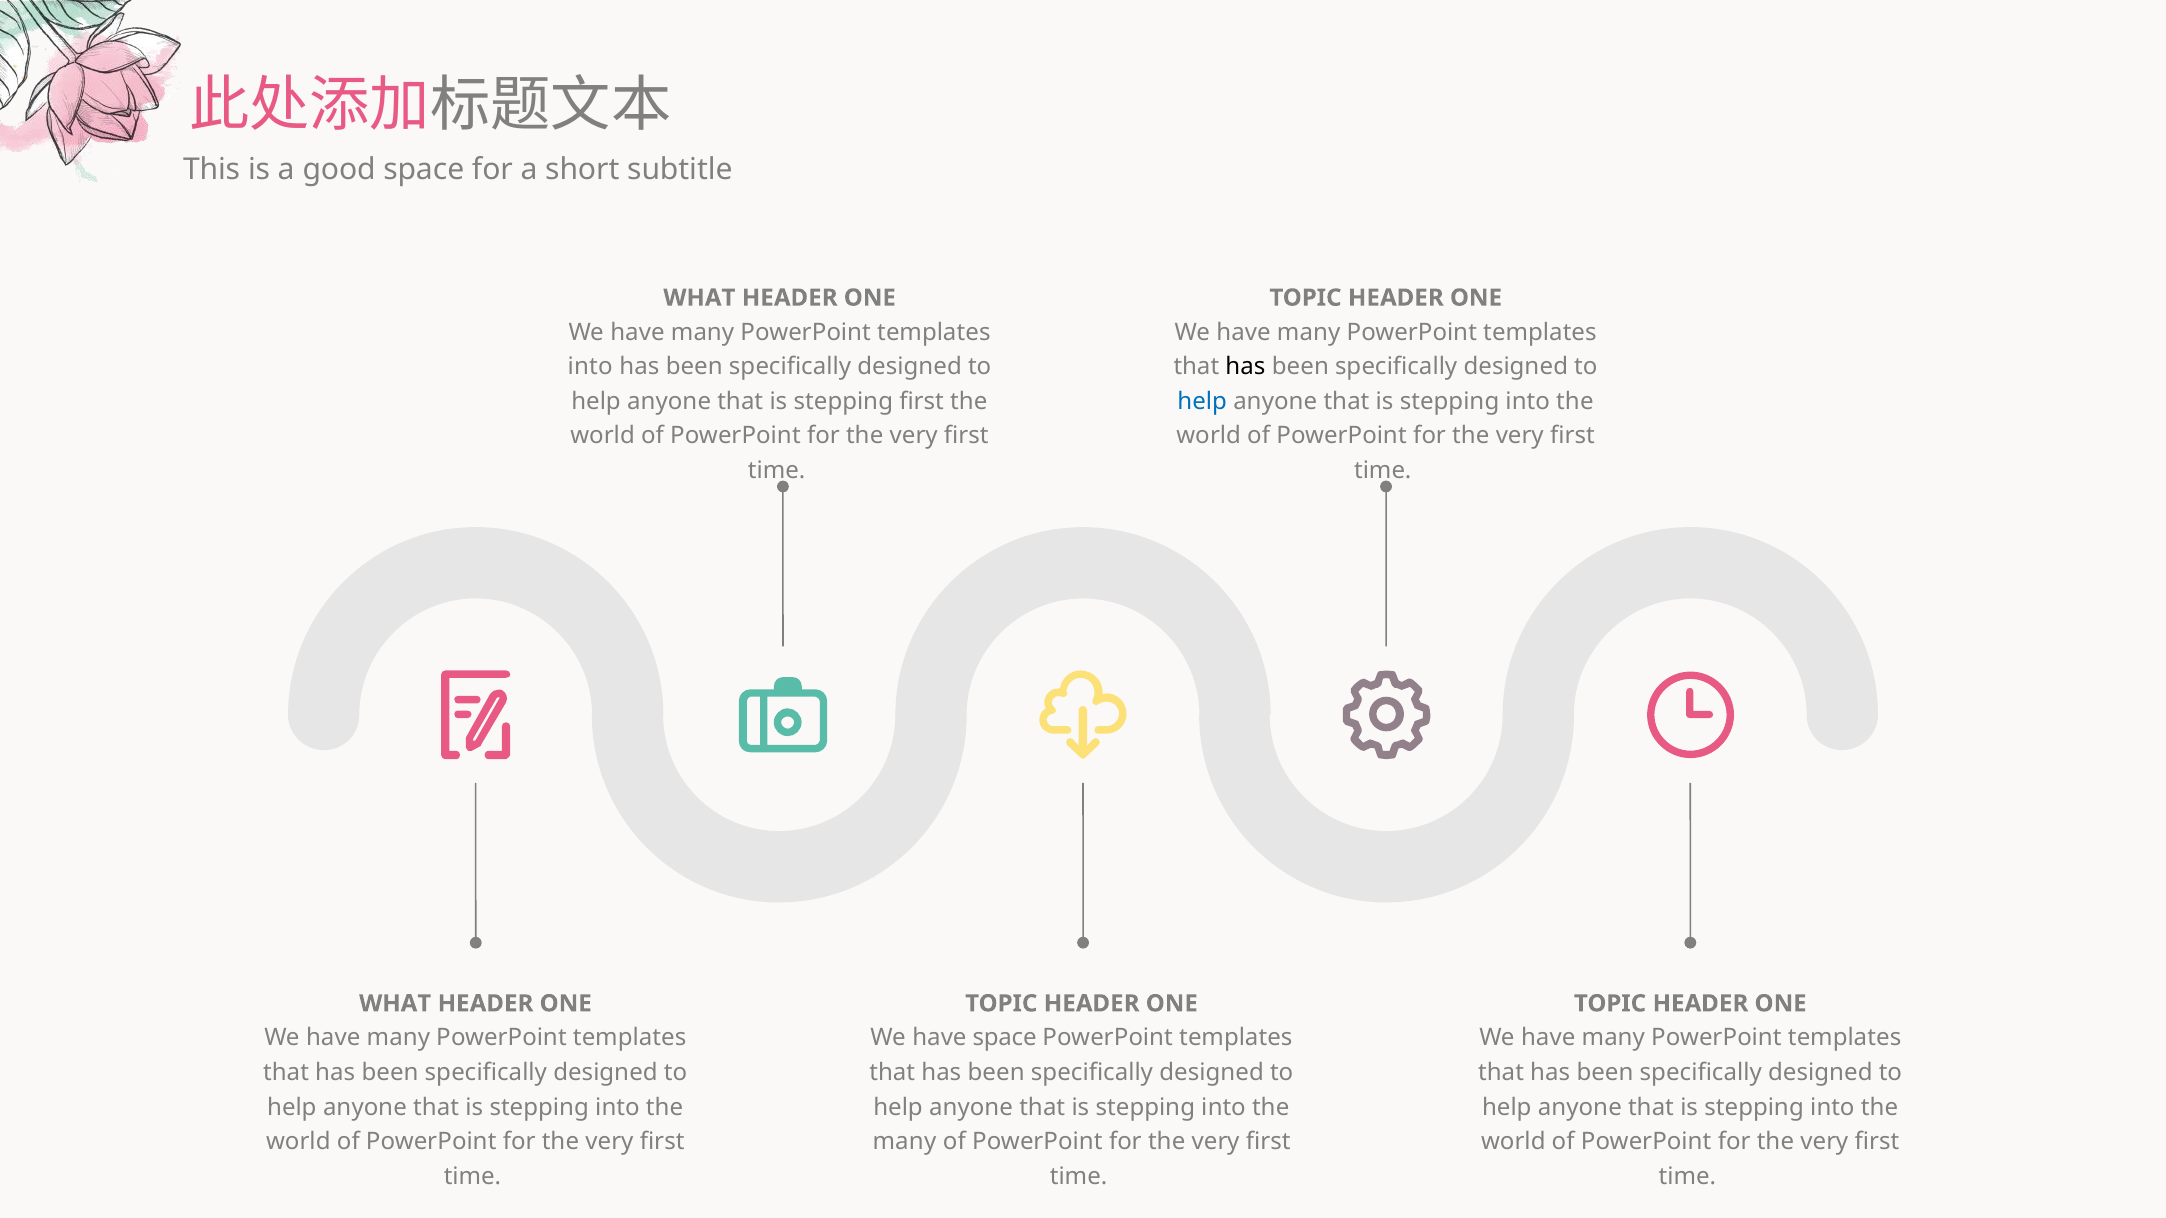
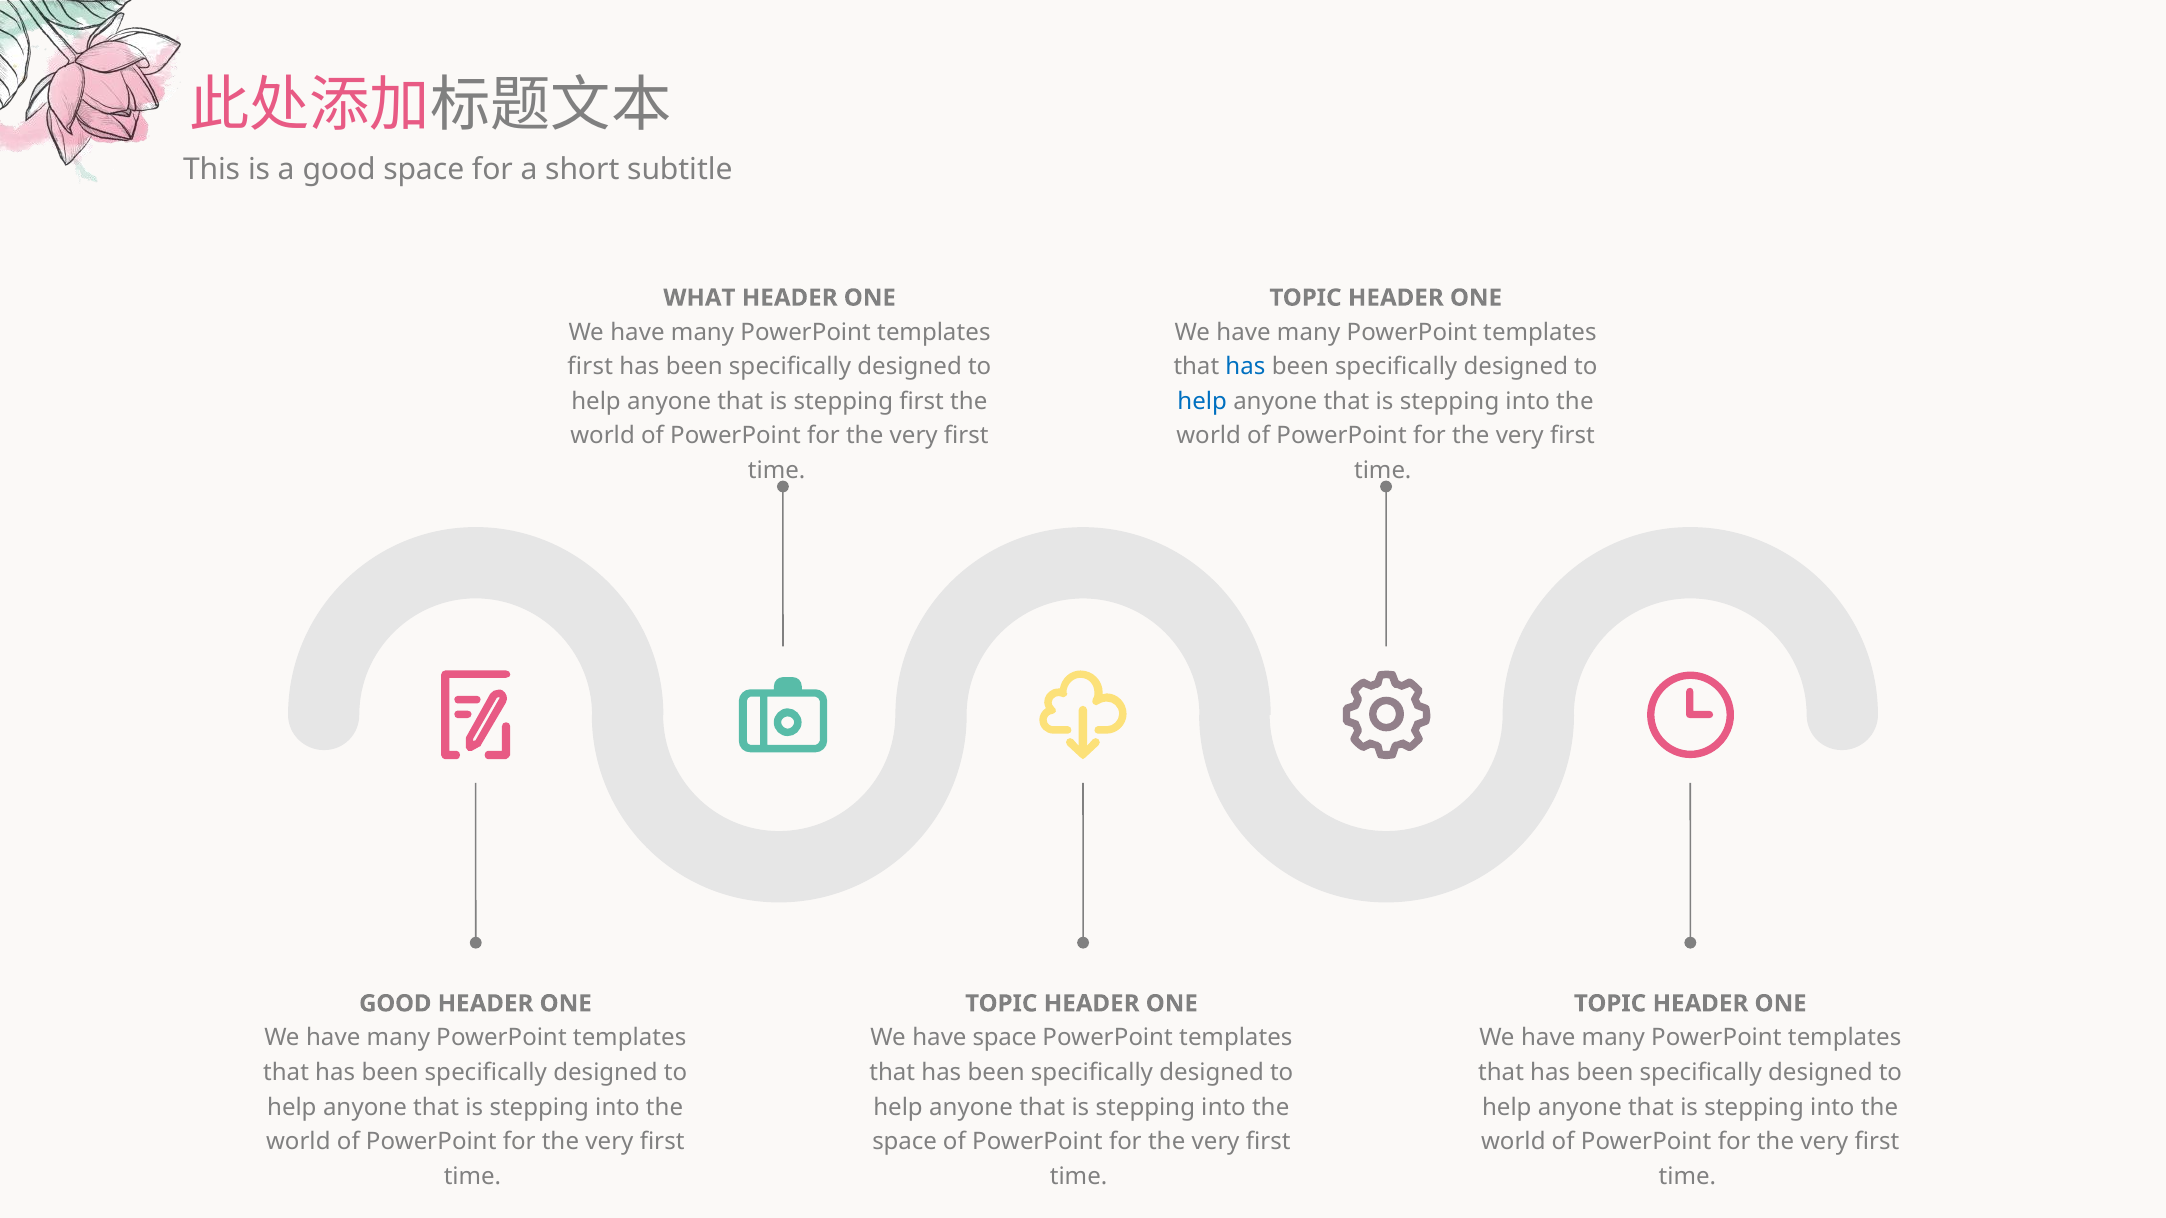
into at (590, 367): into -> first
has at (1245, 367) colour: black -> blue
WHAT at (395, 1004): WHAT -> GOOD
many at (904, 1142): many -> space
